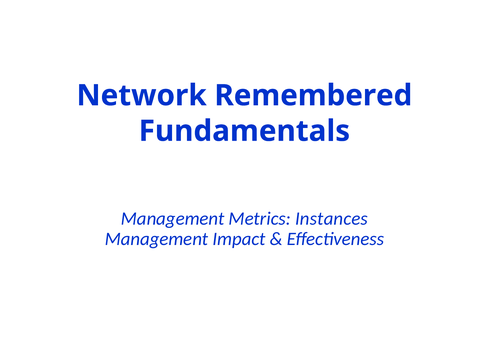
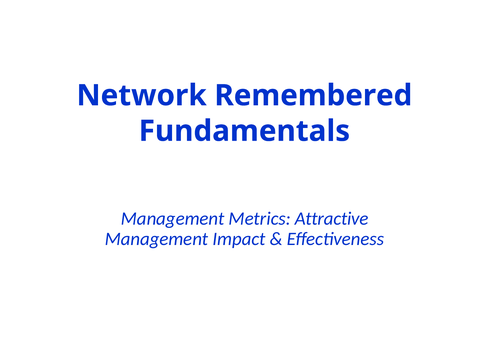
Instances: Instances -> Attractive
